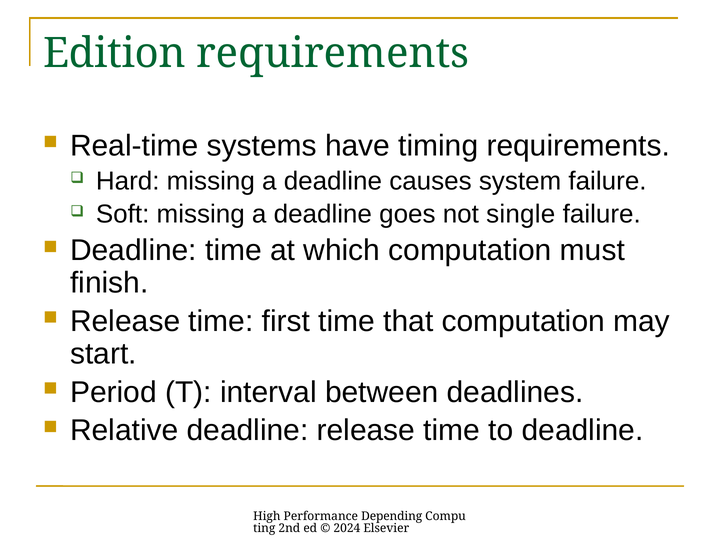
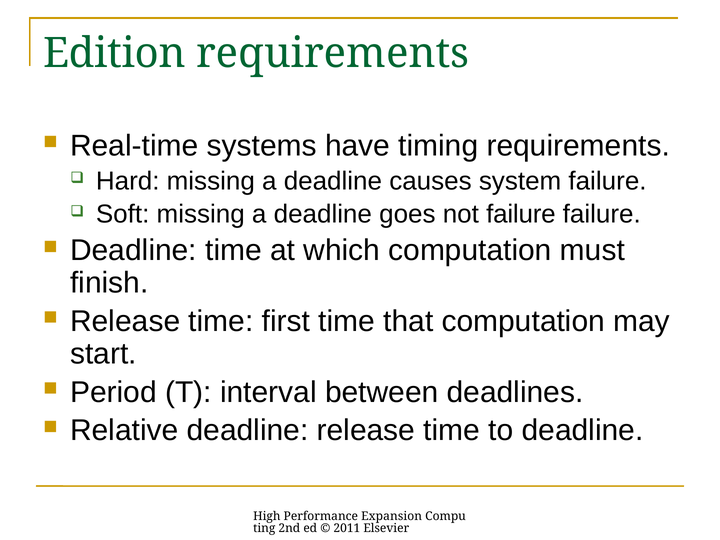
not single: single -> failure
Depending: Depending -> Expansion
2024: 2024 -> 2011
